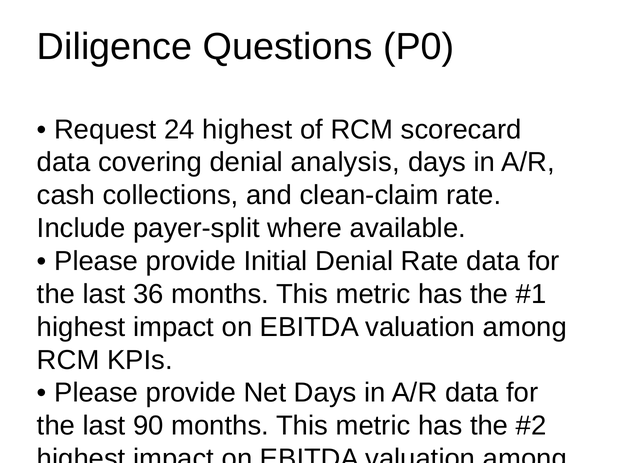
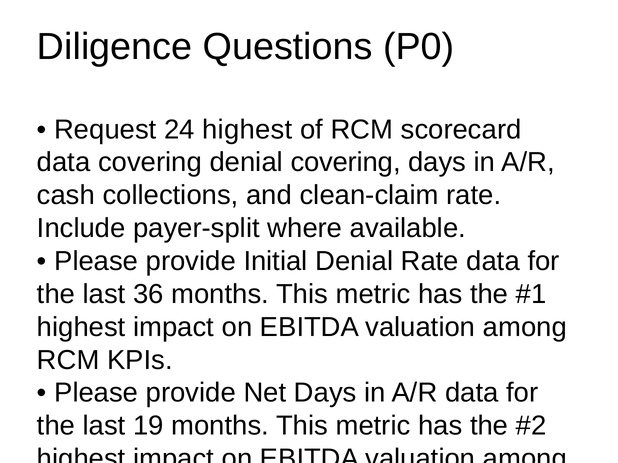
denial analysis: analysis -> covering
90: 90 -> 19
